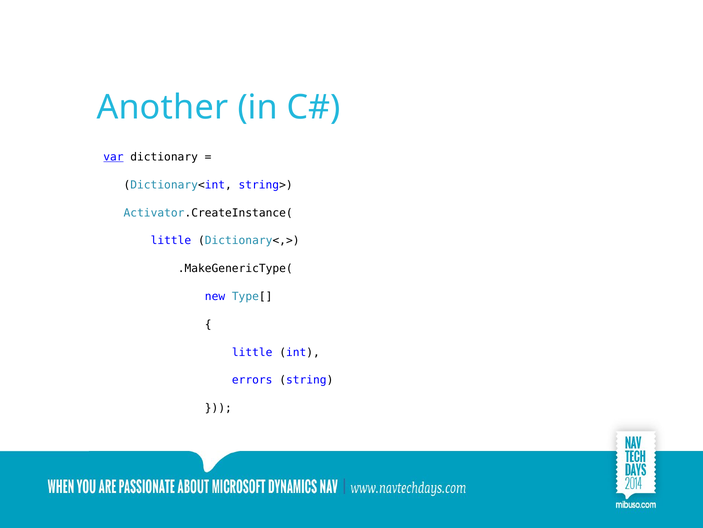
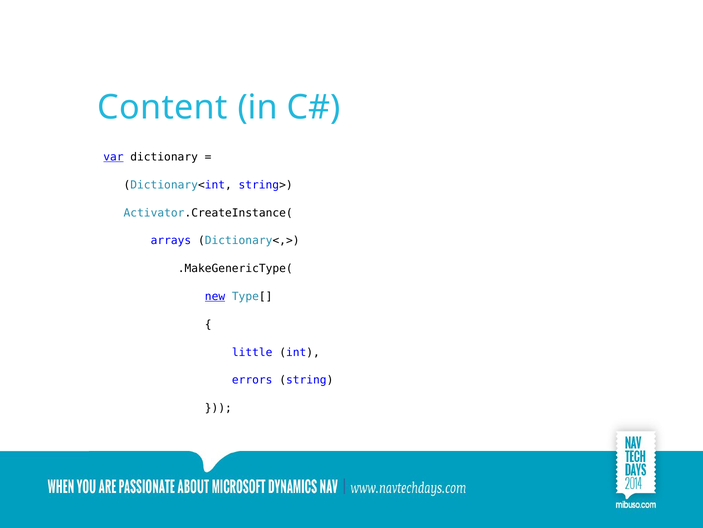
Another: Another -> Content
little at (171, 240): little -> arrays
new underline: none -> present
